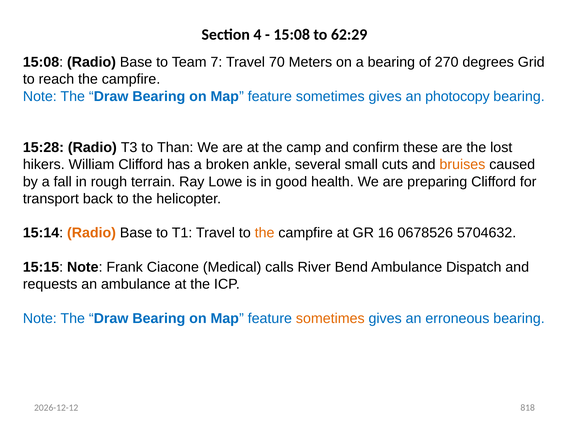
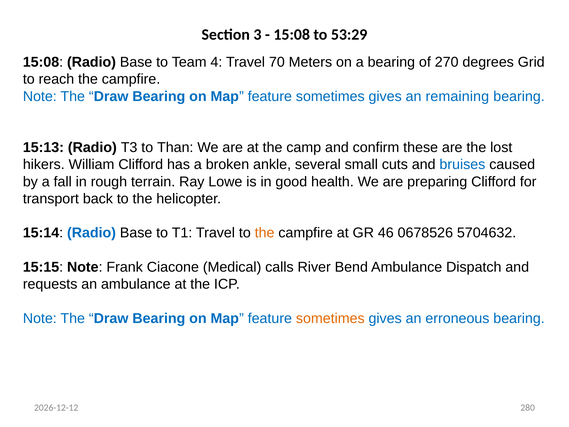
4: 4 -> 3
62:29: 62:29 -> 53:29
7: 7 -> 4
photocopy: photocopy -> remaining
15:28: 15:28 -> 15:13
bruises colour: orange -> blue
Radio at (91, 233) colour: orange -> blue
16: 16 -> 46
818: 818 -> 280
